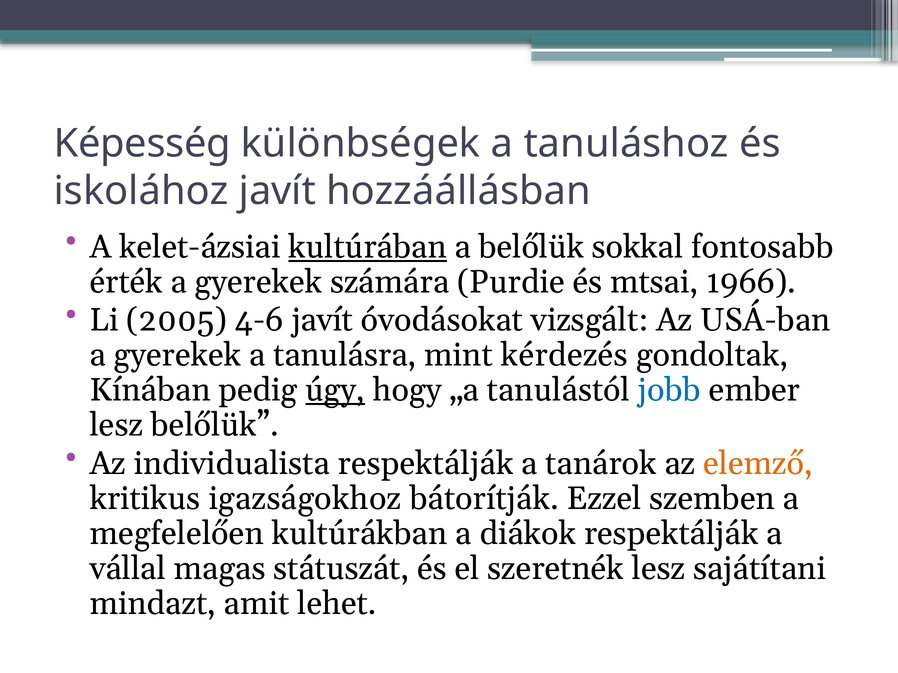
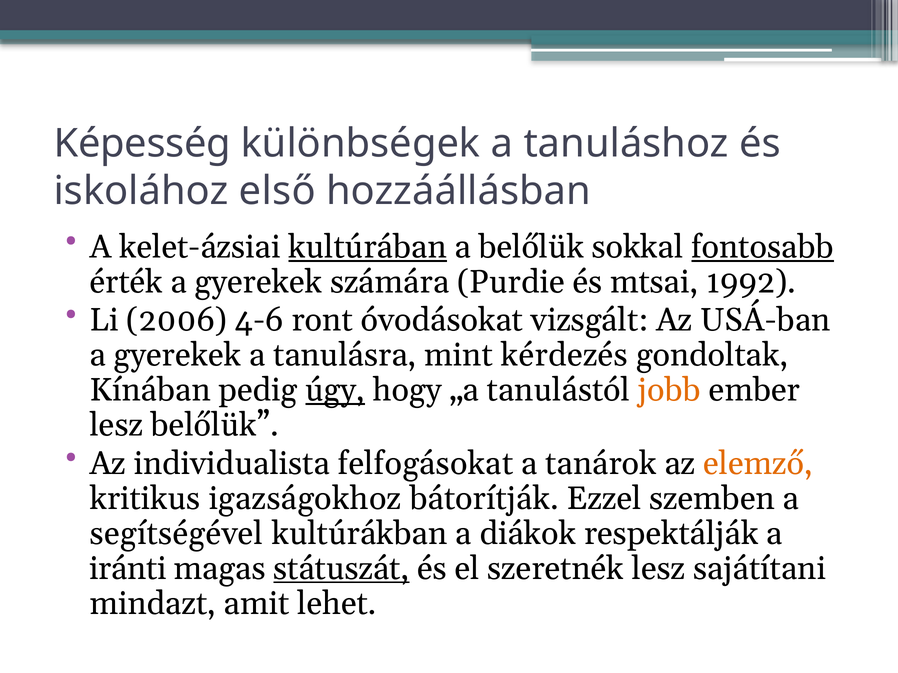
iskolához javít: javít -> első
fontosabb underline: none -> present
1966: 1966 -> 1992
2005: 2005 -> 2006
4-6 javít: javít -> ront
jobb colour: blue -> orange
individualista respektálják: respektálják -> felfogásokat
megfelelően: megfelelően -> segítségével
vállal: vállal -> iránti
státuszát underline: none -> present
